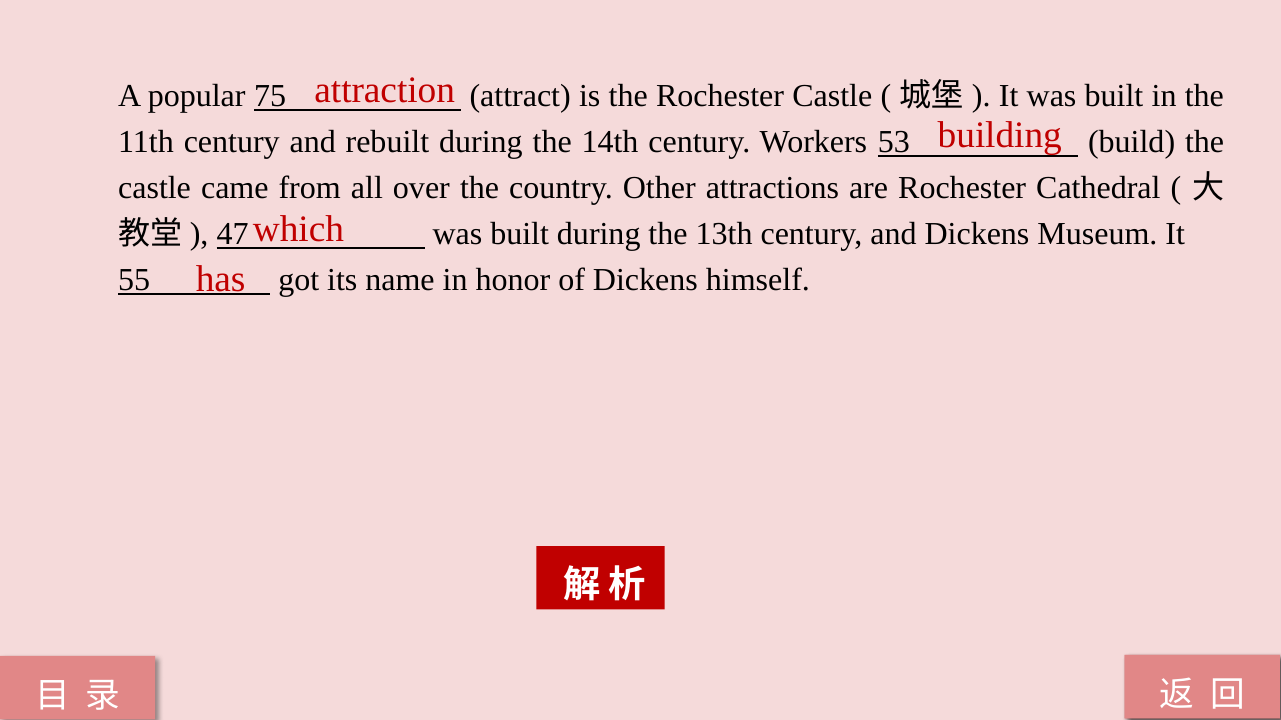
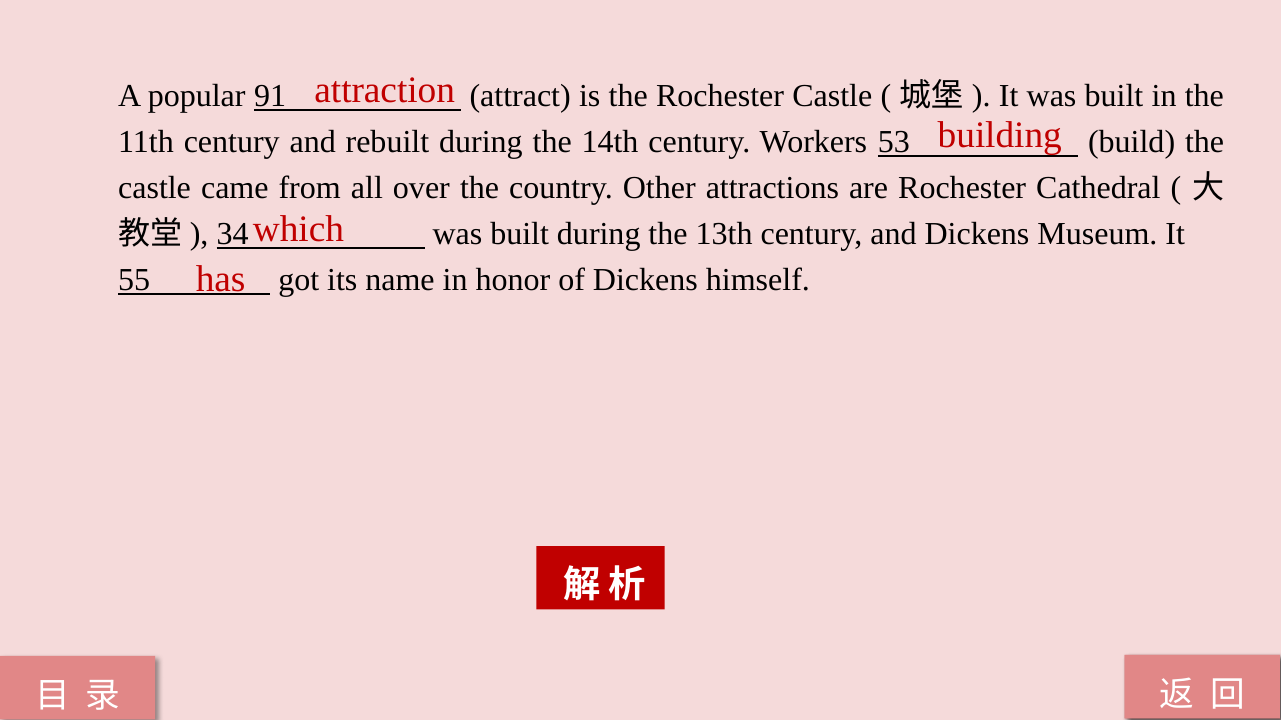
75: 75 -> 91
47: 47 -> 34
